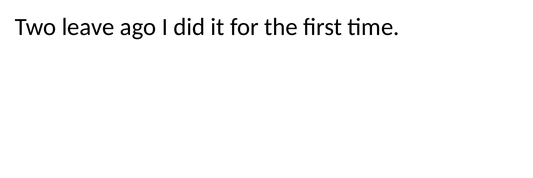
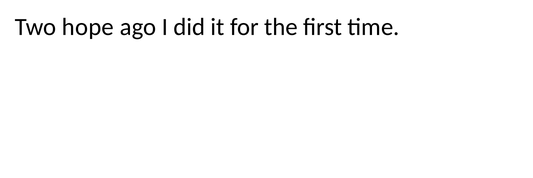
leave: leave -> hope
